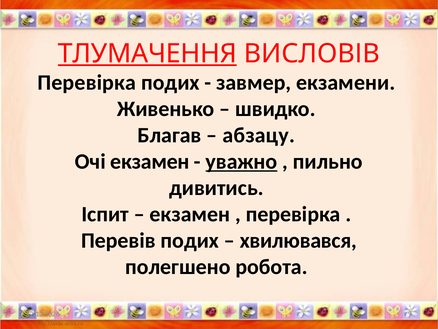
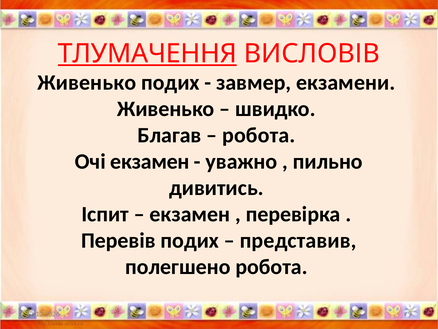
Перевірка at (87, 82): Перевірка -> Живенько
абзацу at (259, 135): абзацу -> робота
уважно underline: present -> none
хвилювався: хвилювався -> представив
